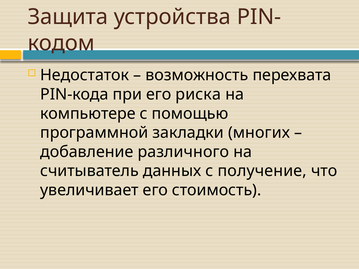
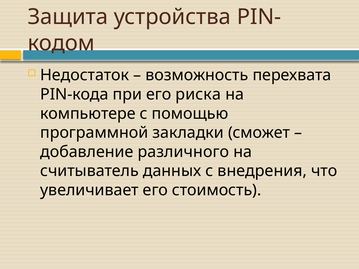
многих: многих -> сможет
получение: получение -> внедрения
